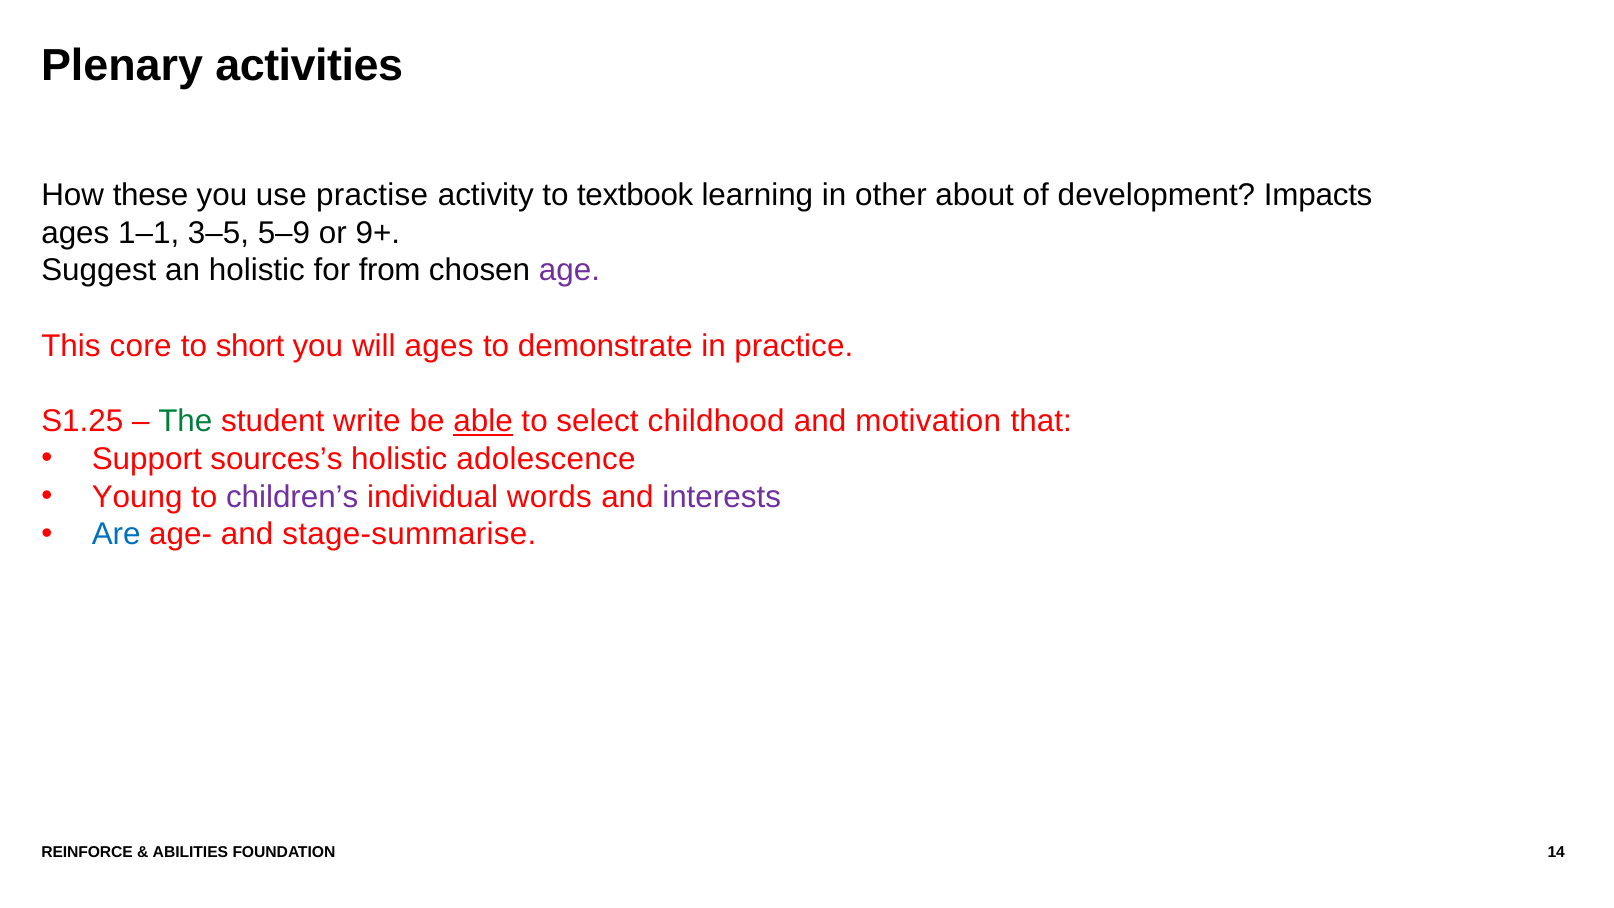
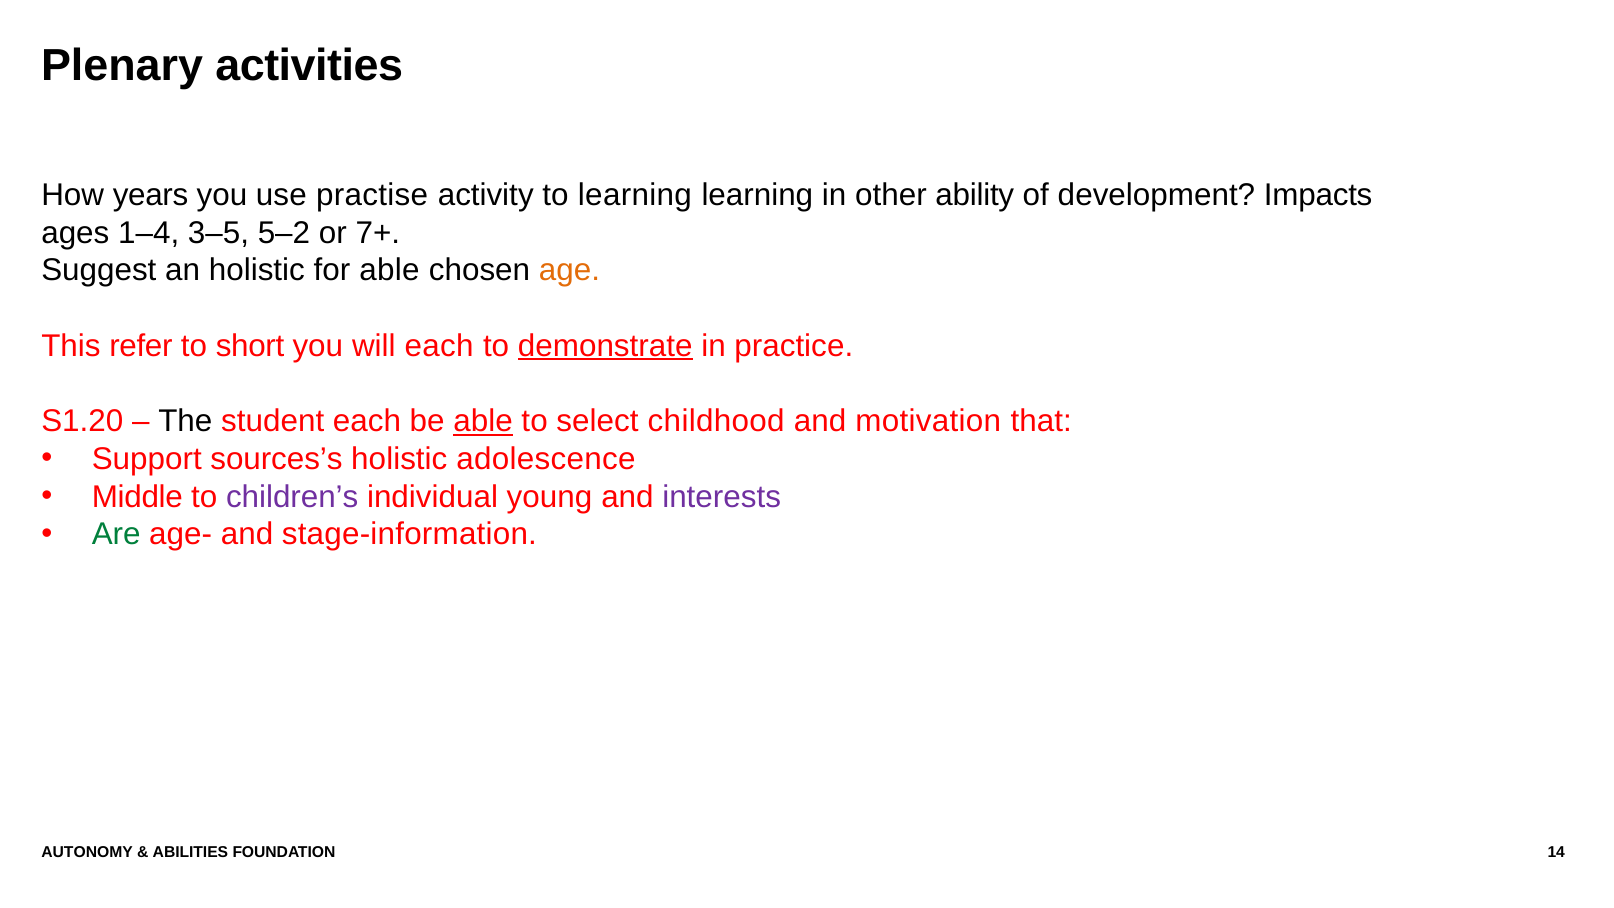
these: these -> years
to textbook: textbook -> learning
about: about -> ability
1–1: 1–1 -> 1–4
5–9: 5–9 -> 5–2
9+: 9+ -> 7+
for from: from -> able
age colour: purple -> orange
core: core -> refer
will ages: ages -> each
demonstrate underline: none -> present
S1.25: S1.25 -> S1.20
The colour: green -> black
student write: write -> each
Young: Young -> Middle
words: words -> young
Are colour: blue -> green
stage-summarise: stage-summarise -> stage-information
REINFORCE: REINFORCE -> AUTONOMY
